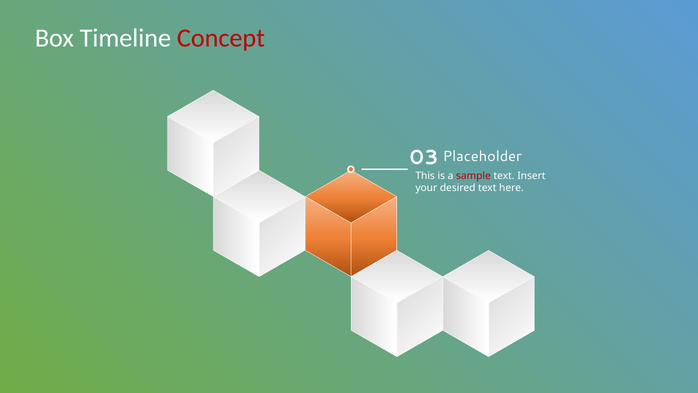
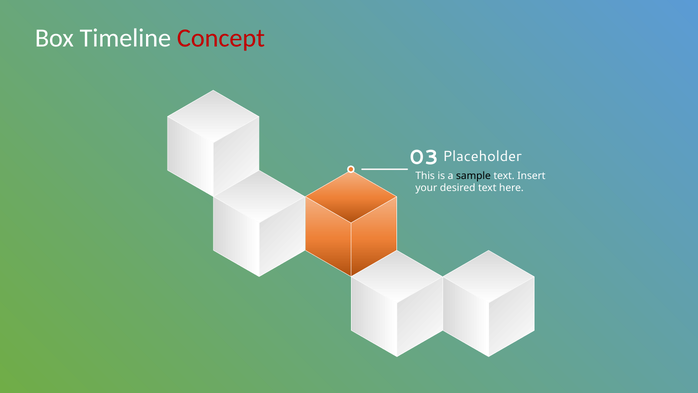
sample colour: red -> black
